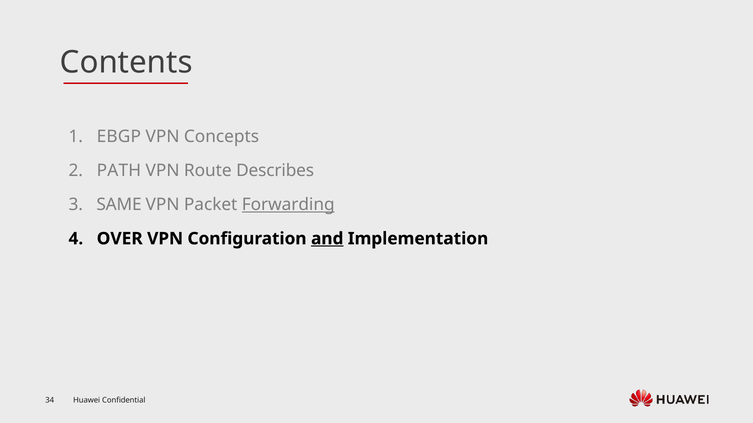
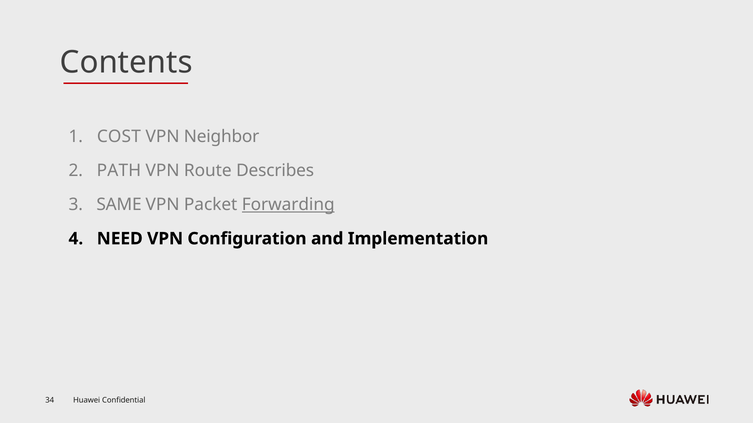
EBGP: EBGP -> COST
Concepts: Concepts -> Neighbor
OVER: OVER -> NEED
and underline: present -> none
